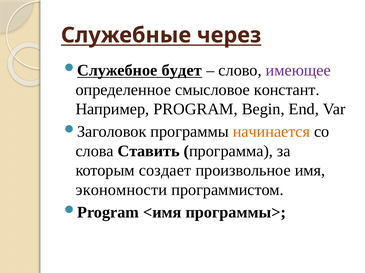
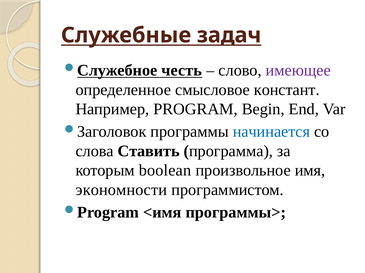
через: через -> задач
будет: будет -> честь
начинается colour: orange -> blue
создает: создает -> boolean
